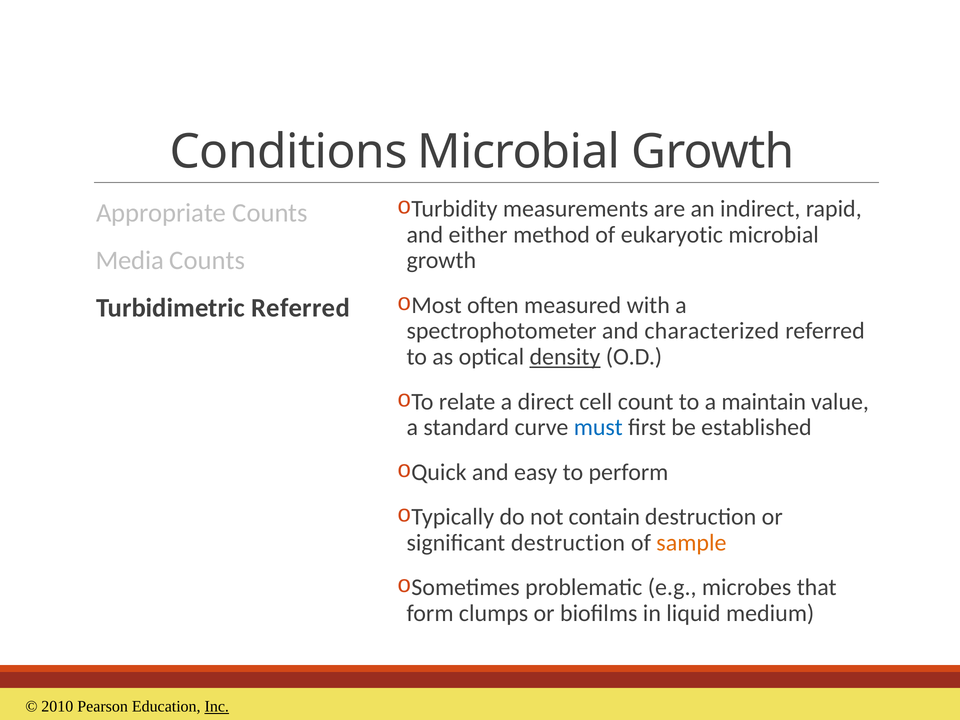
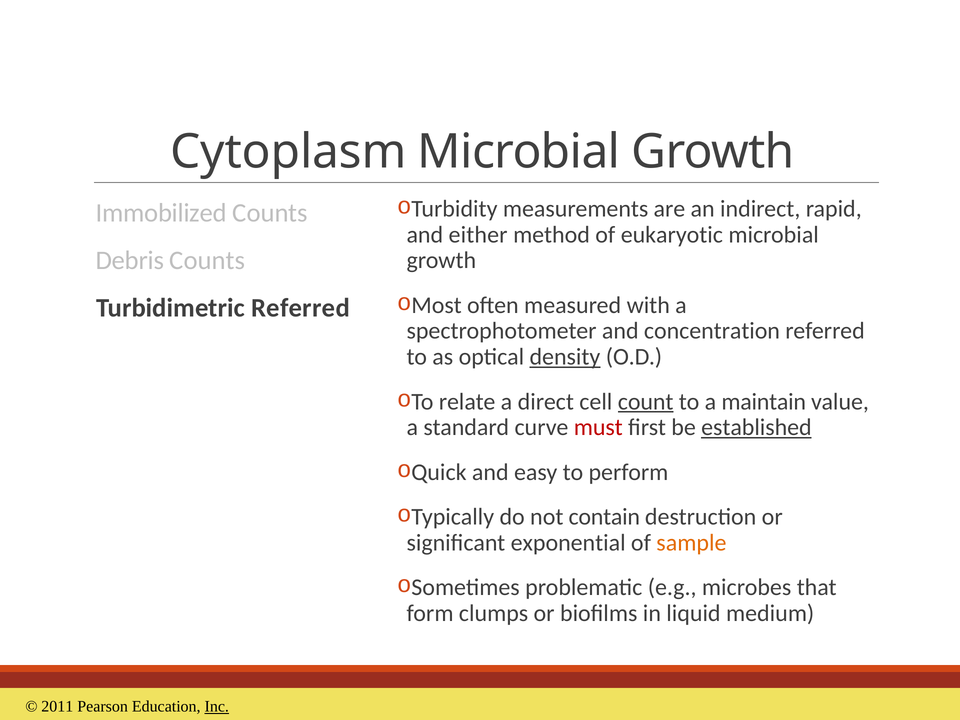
Conditions: Conditions -> Cytoplasm
Appropriate: Appropriate -> Immobilized
Media: Media -> Debris
characterized: characterized -> concentration
count underline: none -> present
must colour: blue -> red
established underline: none -> present
significant destruction: destruction -> exponential
2010: 2010 -> 2011
